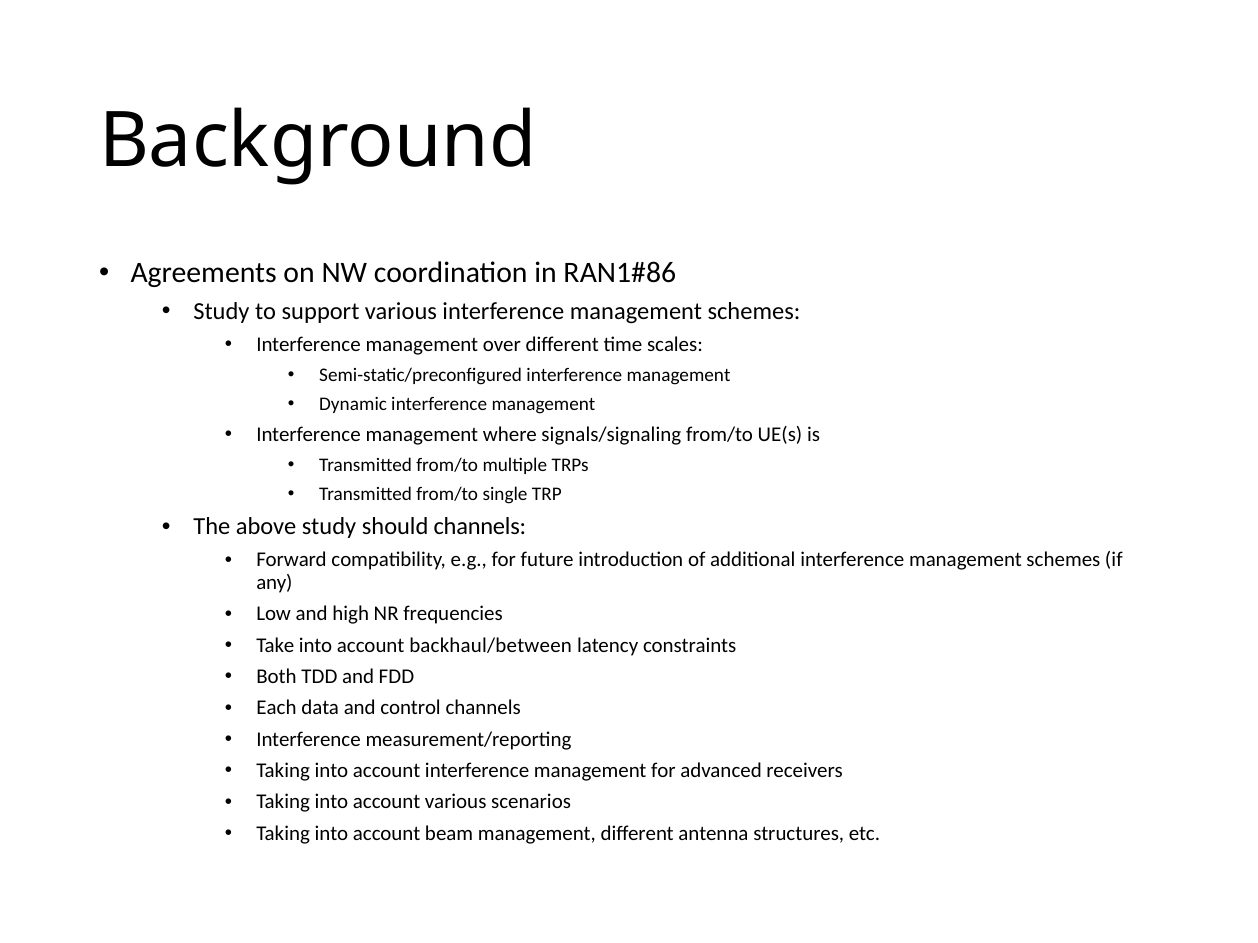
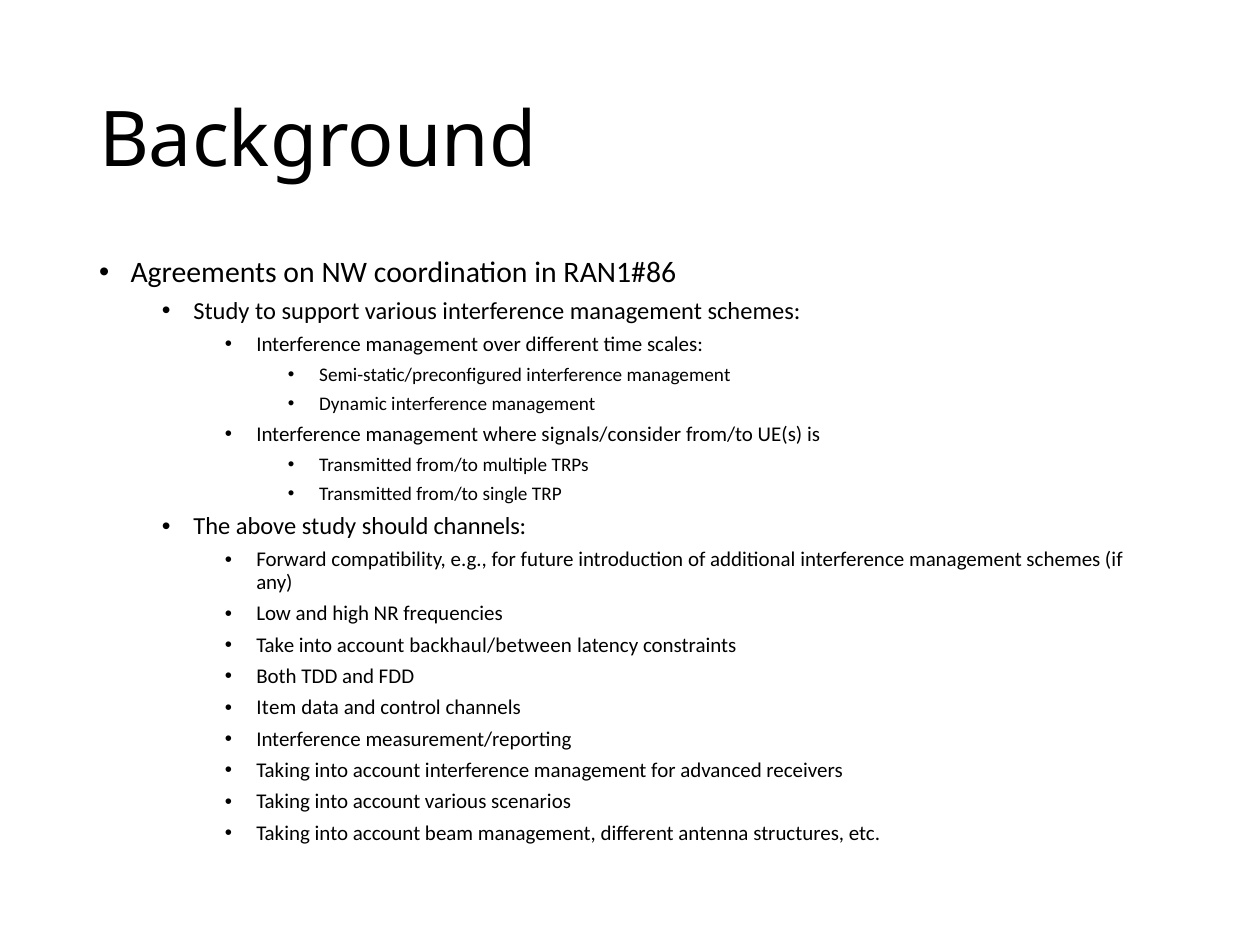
signals/signaling: signals/signaling -> signals/consider
Each: Each -> Item
